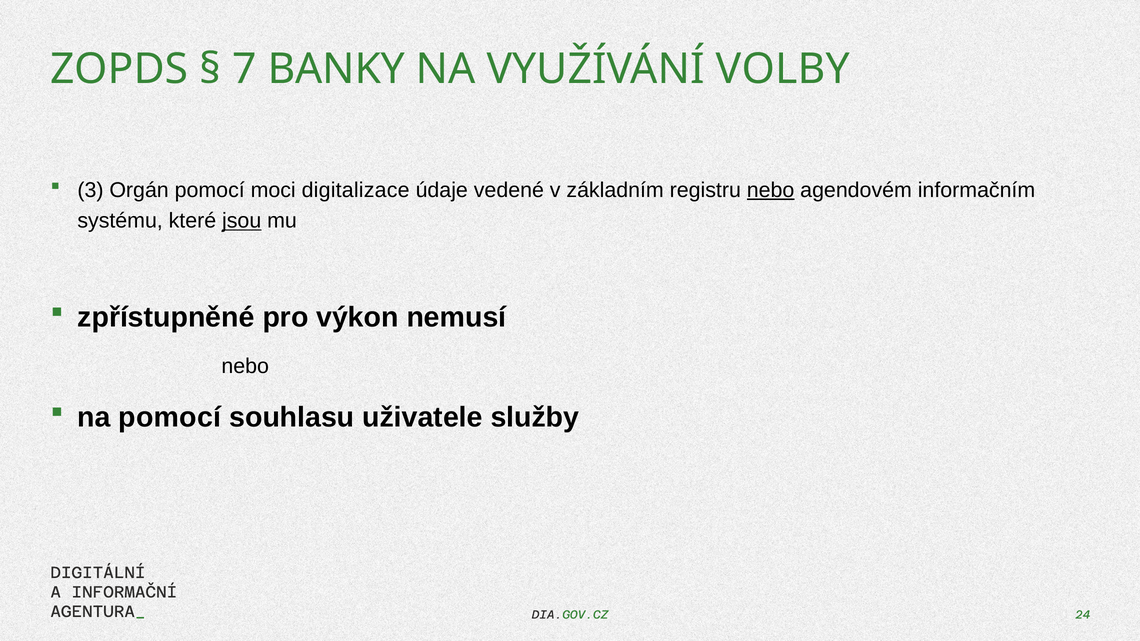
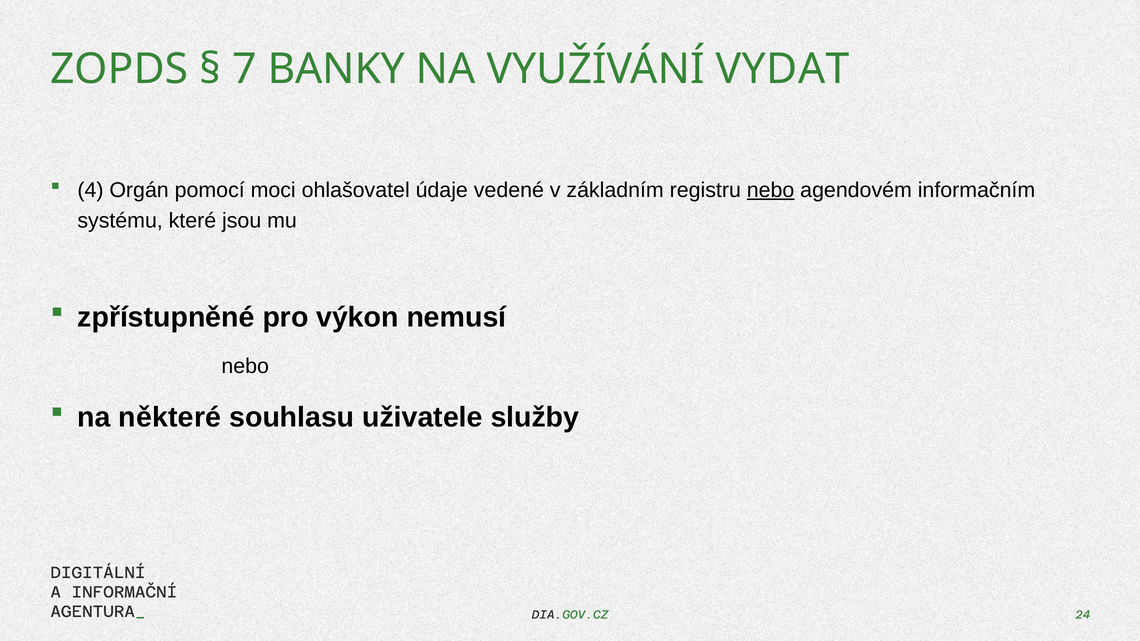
VOLBY: VOLBY -> VYDAT
3: 3 -> 4
digitalizace: digitalizace -> ohlašovatel
jsou underline: present -> none
na pomocí: pomocí -> některé
